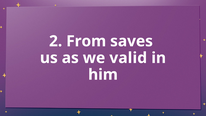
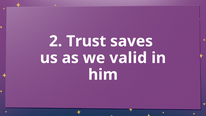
From: From -> Trust
